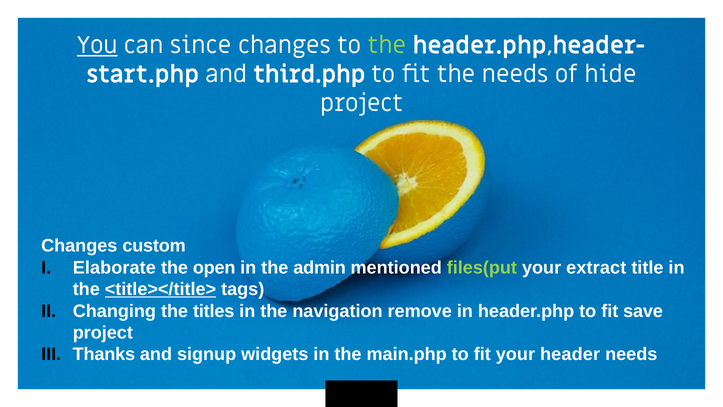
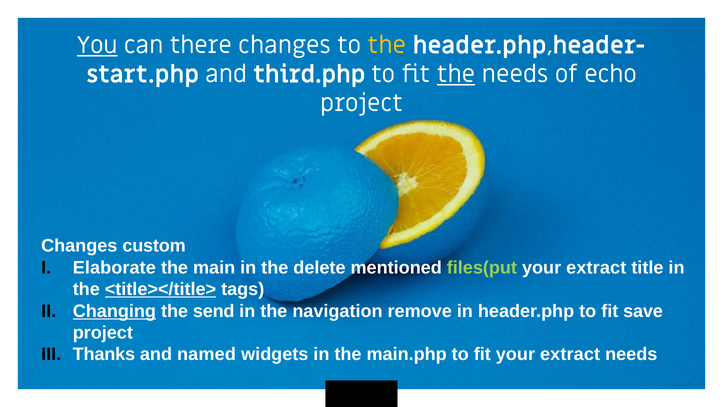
since: since -> there
the at (387, 45) colour: light green -> yellow
the at (456, 74) underline: none -> present
hide: hide -> echo
open: open -> main
admin: admin -> delete
Changing underline: none -> present
titles: titles -> send
signup: signup -> named
fit your header: header -> extract
